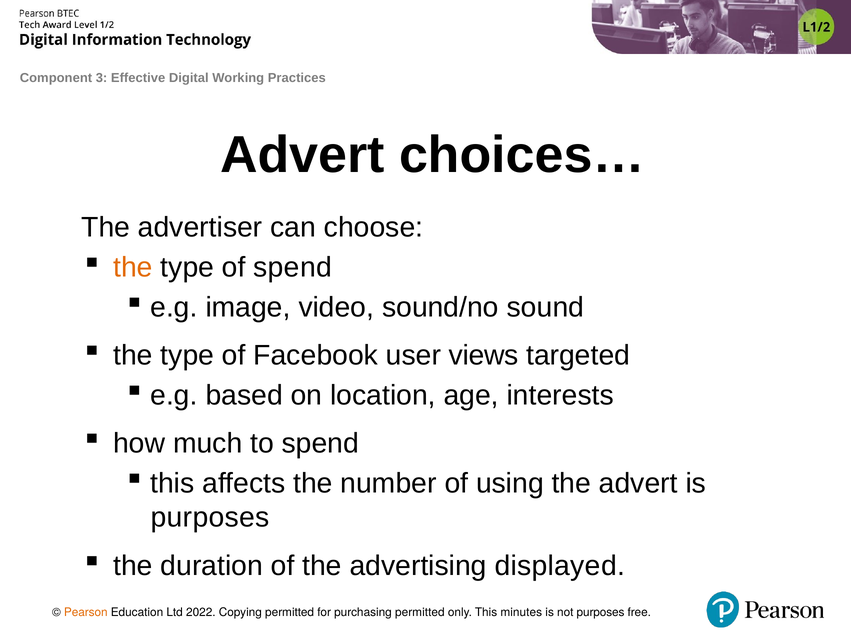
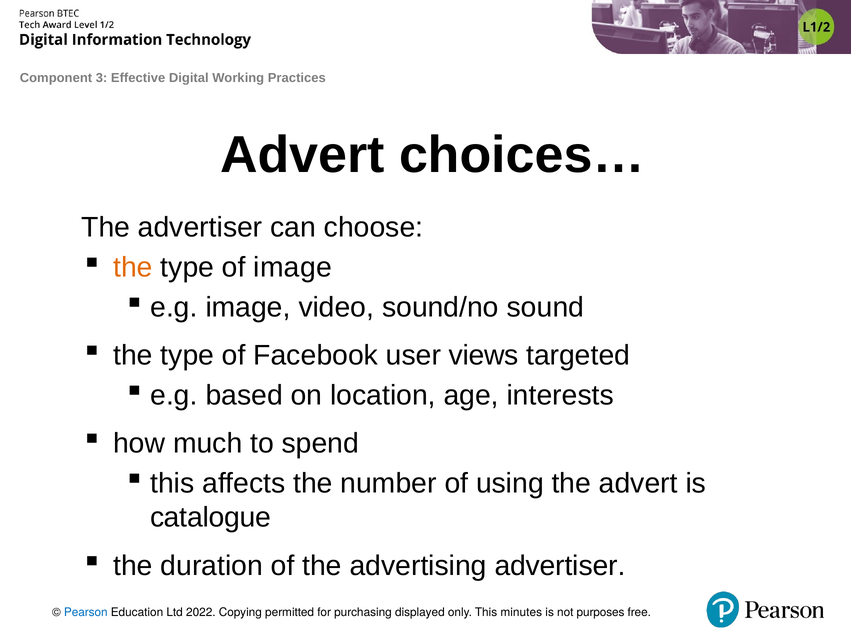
of spend: spend -> image
purposes at (210, 518): purposes -> catalogue
advertising displayed: displayed -> advertiser
Pearson colour: orange -> blue
purchasing permitted: permitted -> displayed
